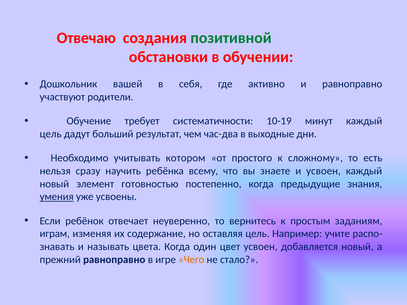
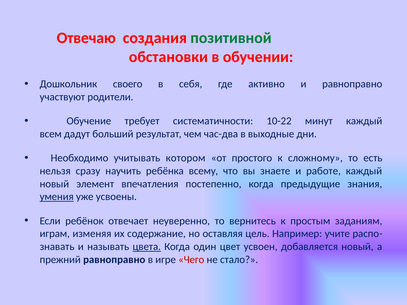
вашей: вашей -> своего
10-19: 10-19 -> 10-22
цель at (51, 134): цель -> всем
и усвоен: усвоен -> работе
готовностью: готовностью -> впечатления
цвета underline: none -> present
Чего colour: orange -> red
